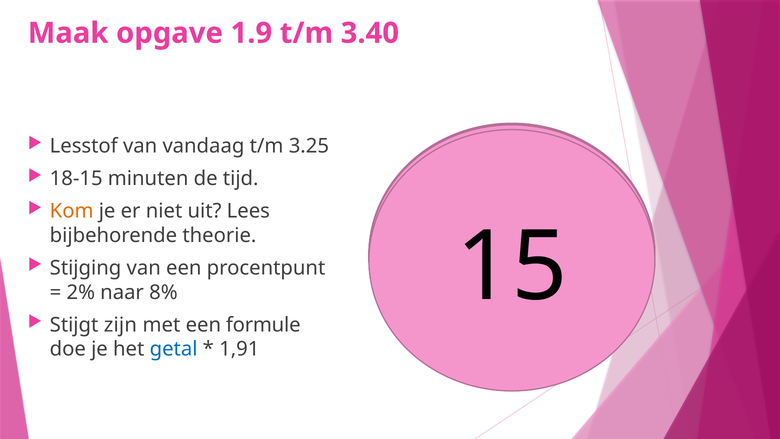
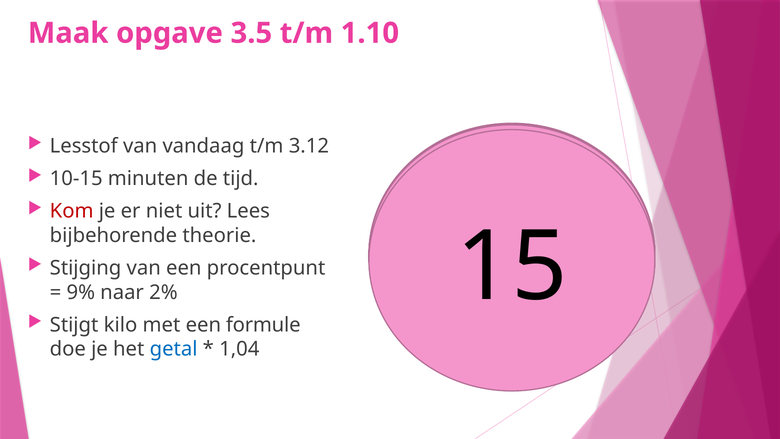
1.9: 1.9 -> 3.5
3.40: 3.40 -> 1.10
3.25: 3.25 -> 3.12
18-15: 18-15 -> 10-15
Kom colour: orange -> red
2%: 2% -> 9%
8%: 8% -> 2%
zijn: zijn -> kilo
1,91: 1,91 -> 1,04
